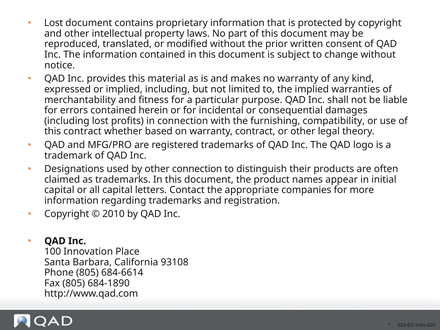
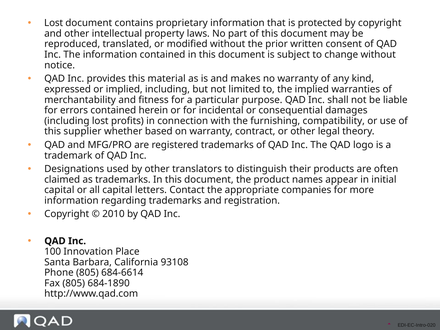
this contract: contract -> supplier
other connection: connection -> translators
